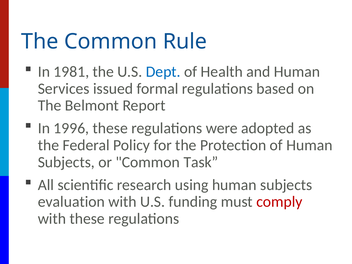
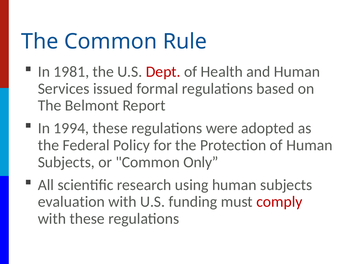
Dept colour: blue -> red
1996: 1996 -> 1994
Task: Task -> Only
